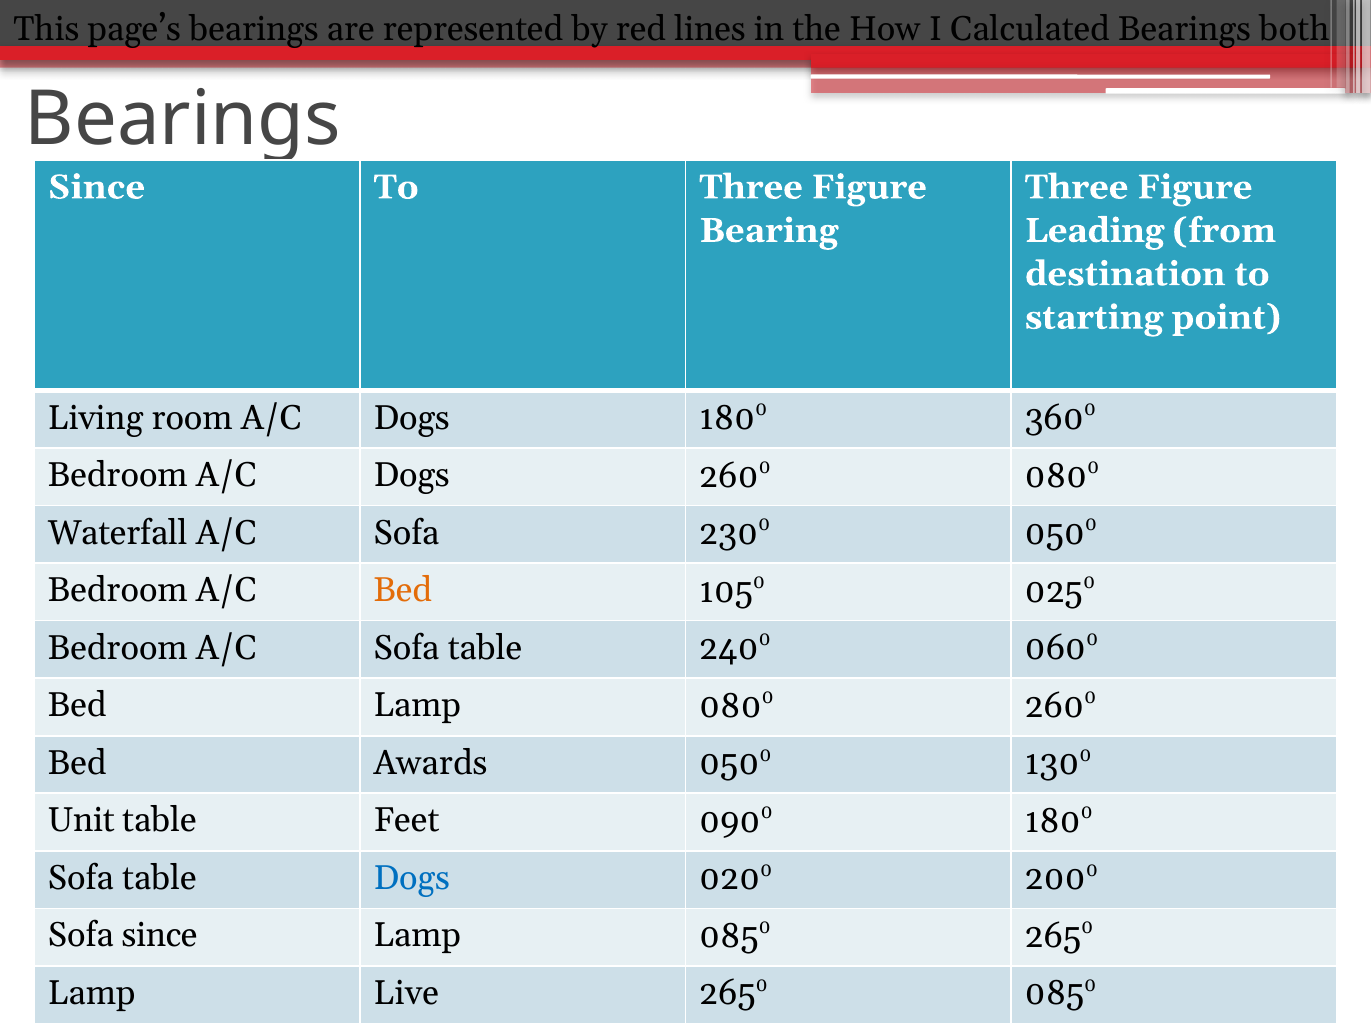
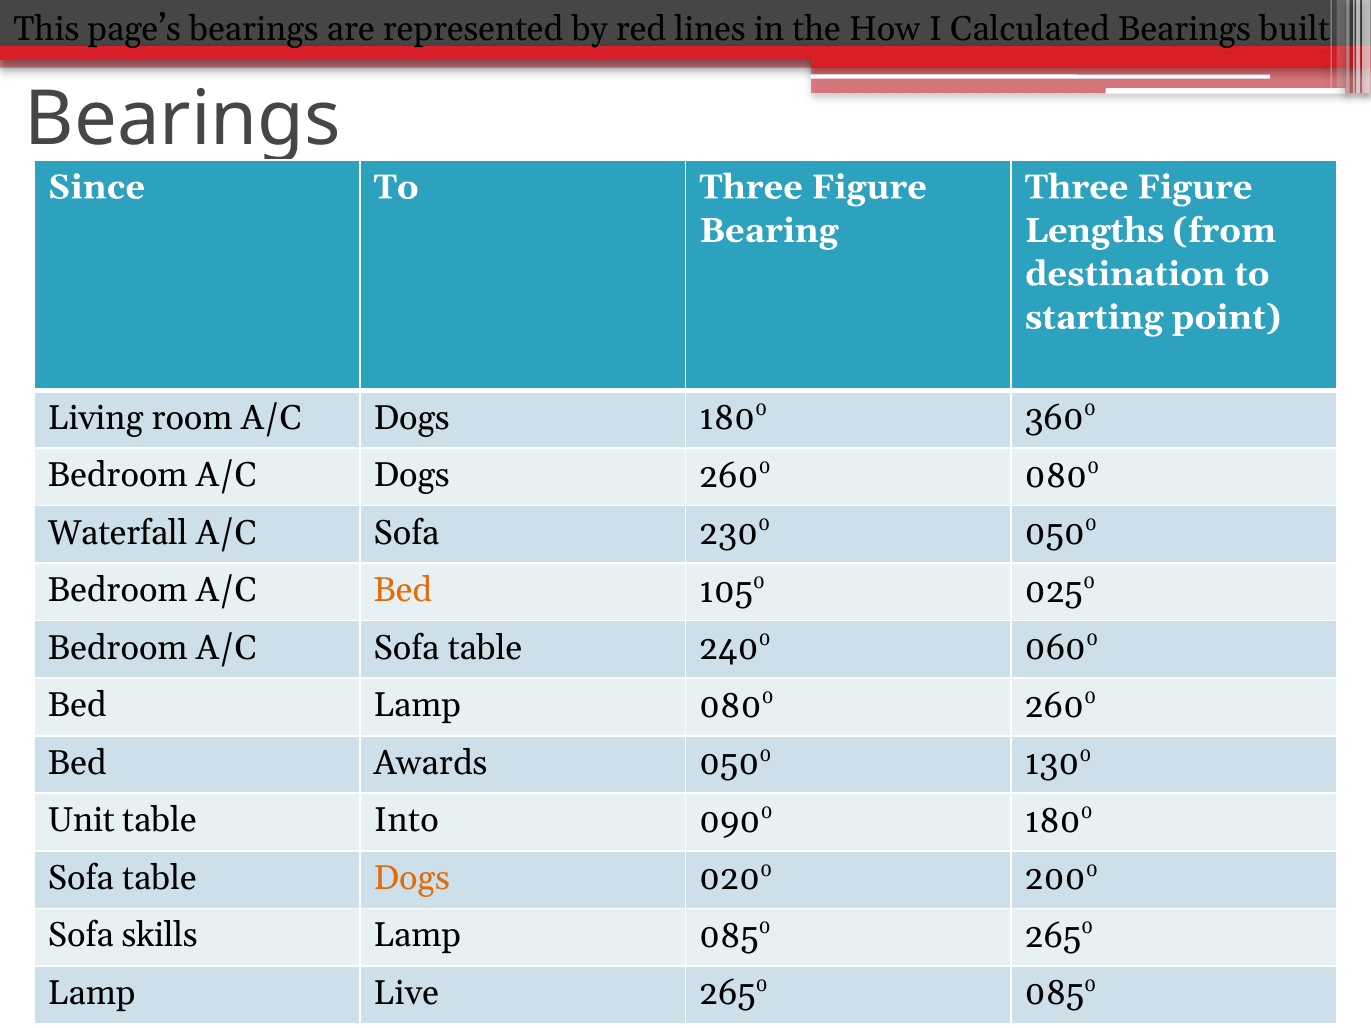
both: both -> built
Leading: Leading -> Lengths
Feet: Feet -> Into
Dogs at (412, 878) colour: blue -> orange
Sofa since: since -> skills
